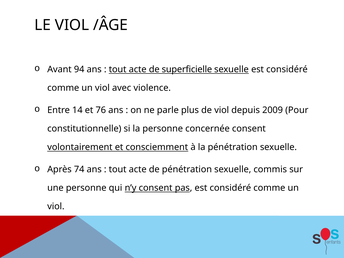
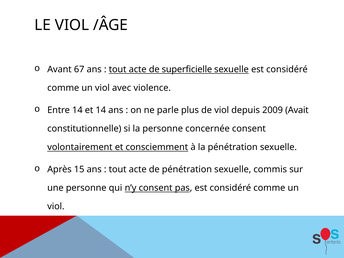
94: 94 -> 67
et 76: 76 -> 14
Pour: Pour -> Avait
74: 74 -> 15
